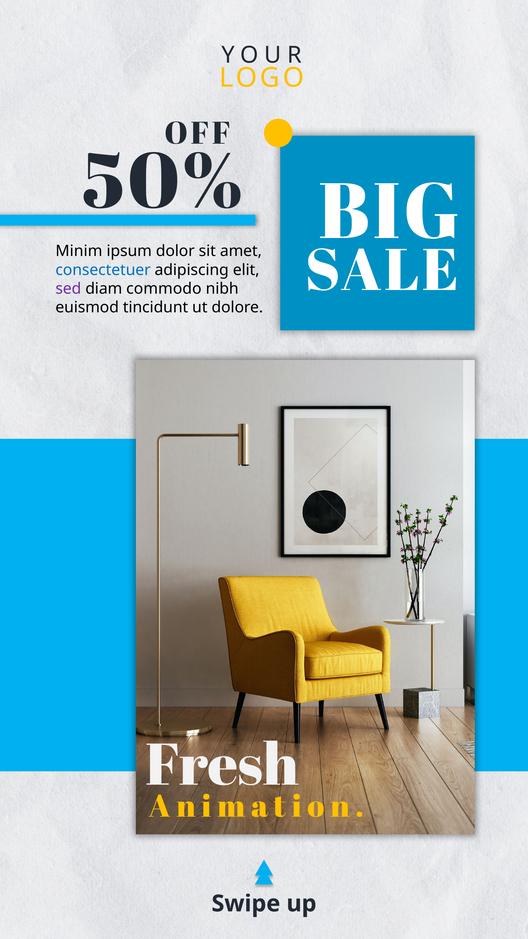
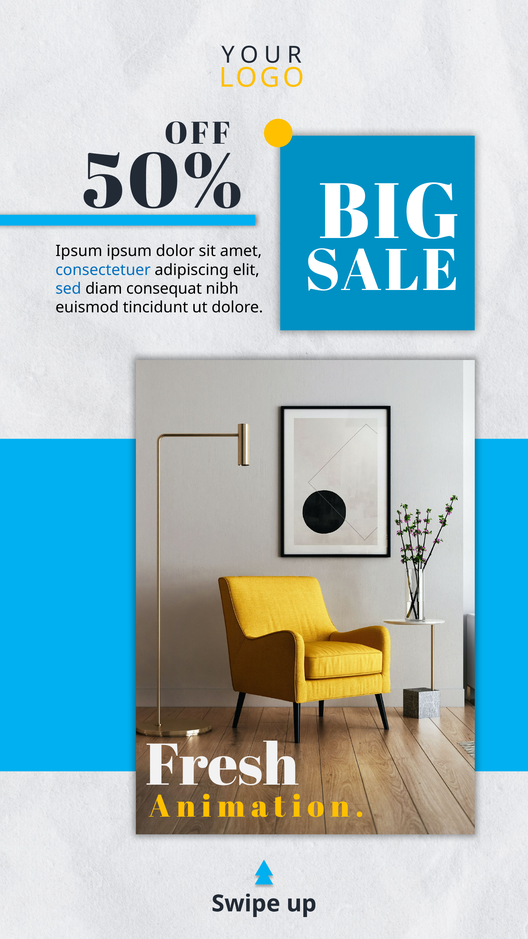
Minim at (79, 251): Minim -> Ipsum
sed colour: purple -> blue
commodo: commodo -> consequat
